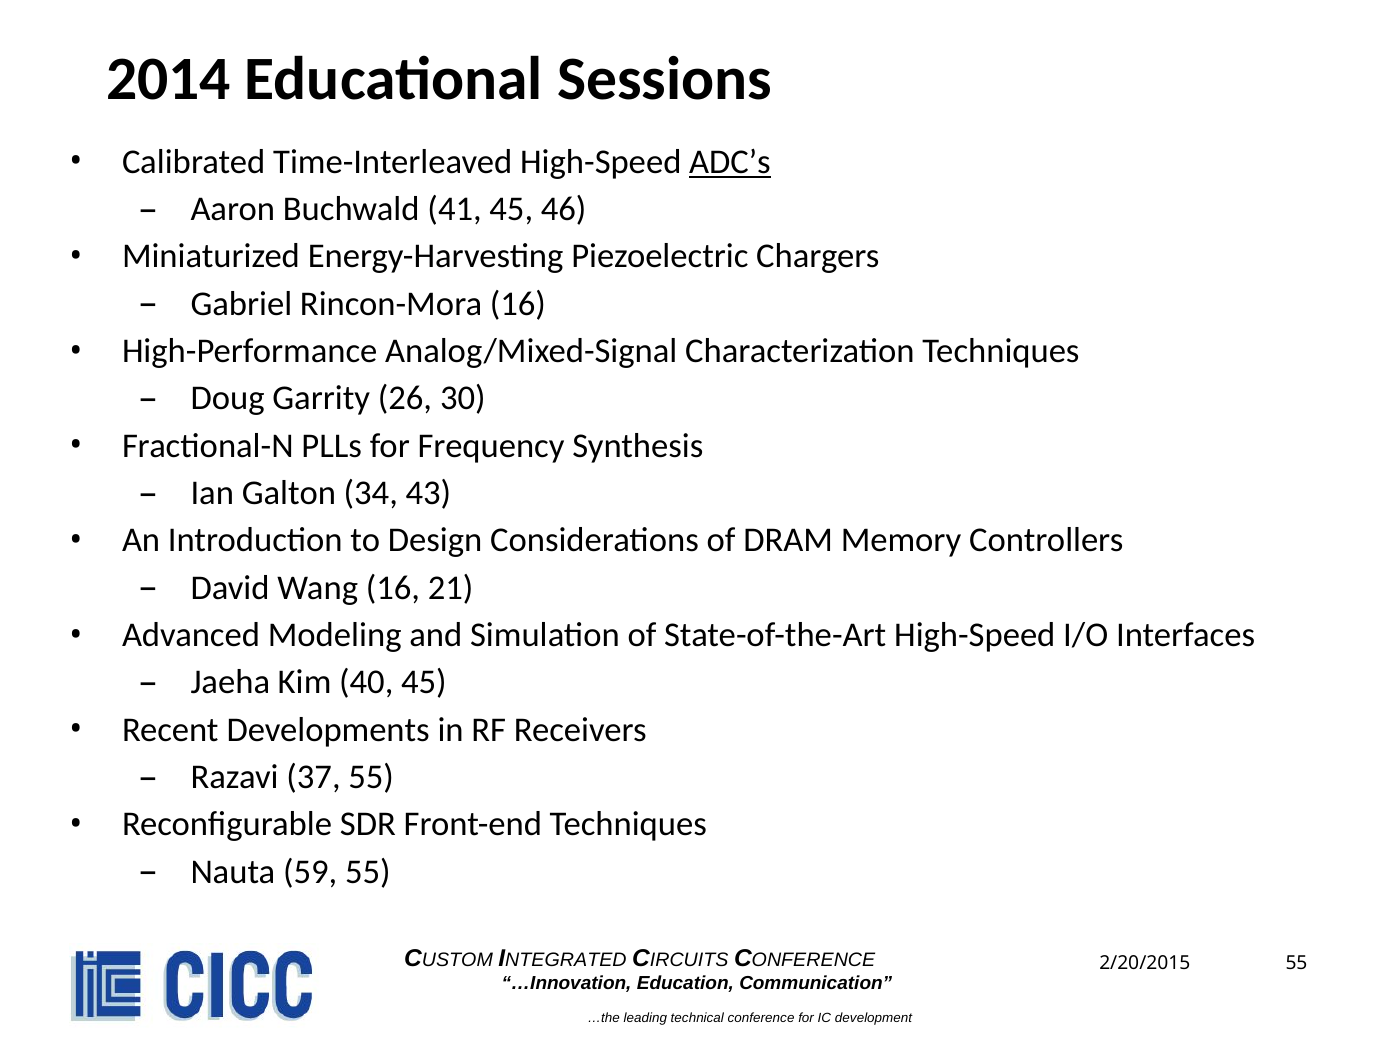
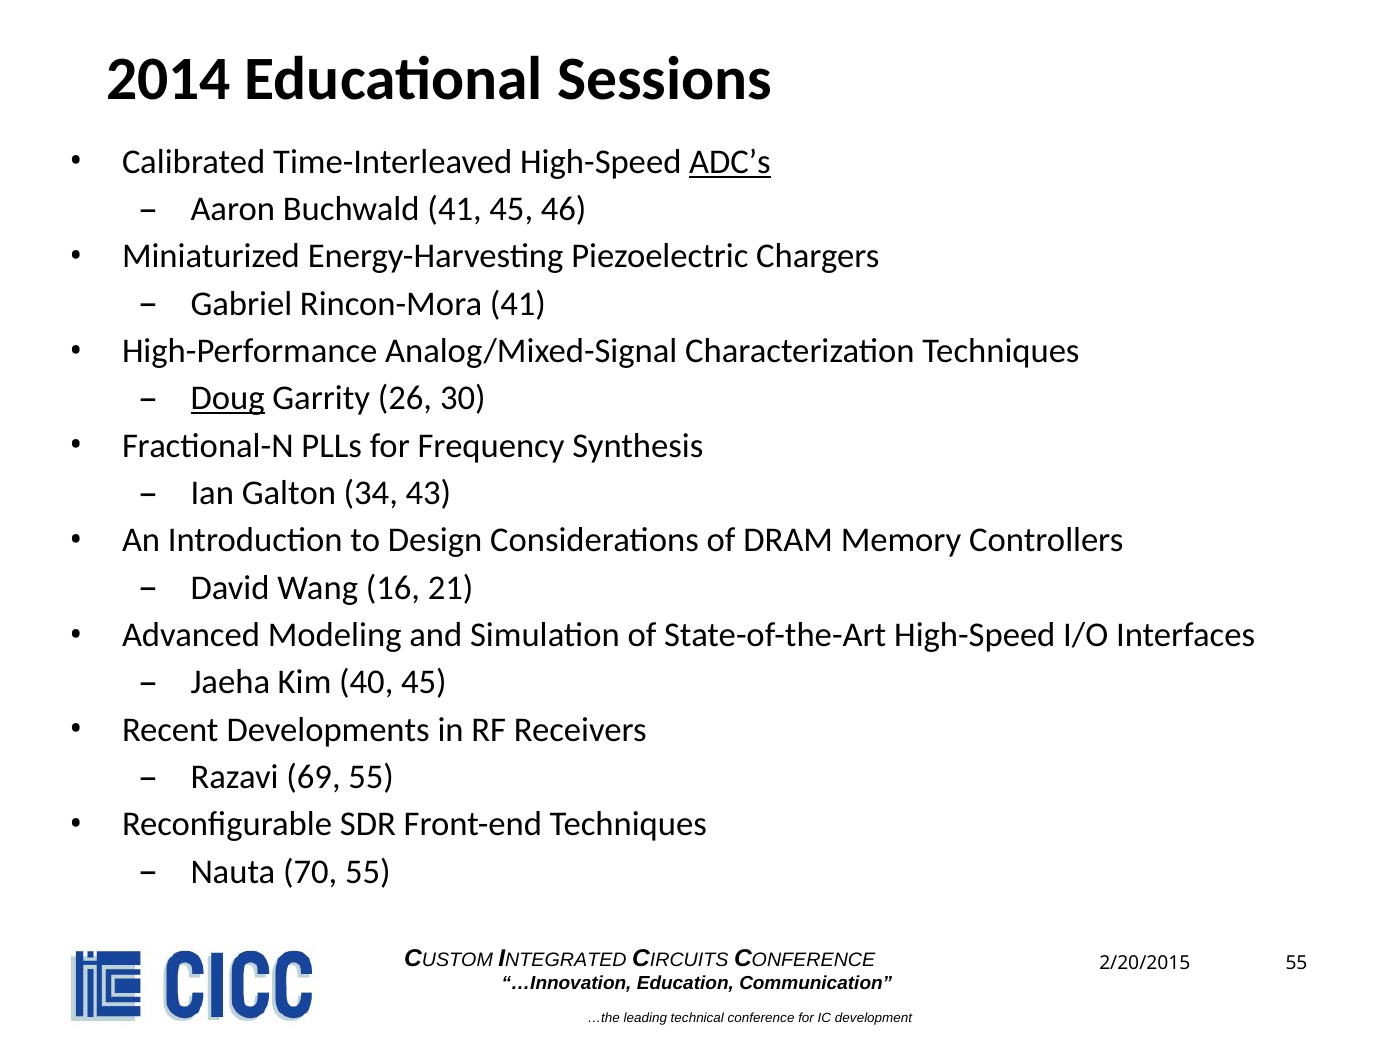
Rincon-Mora 16: 16 -> 41
Doug underline: none -> present
37: 37 -> 69
59: 59 -> 70
